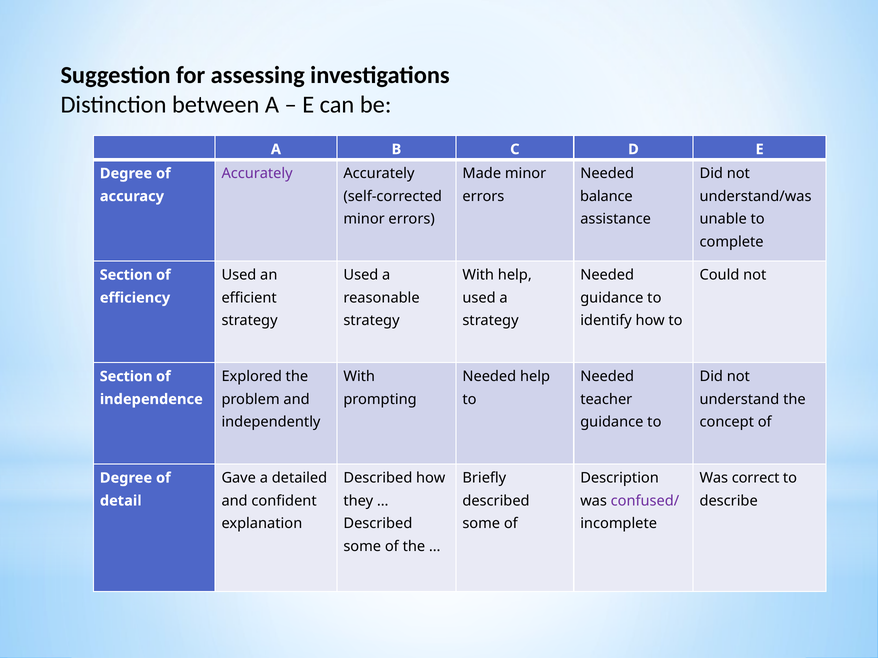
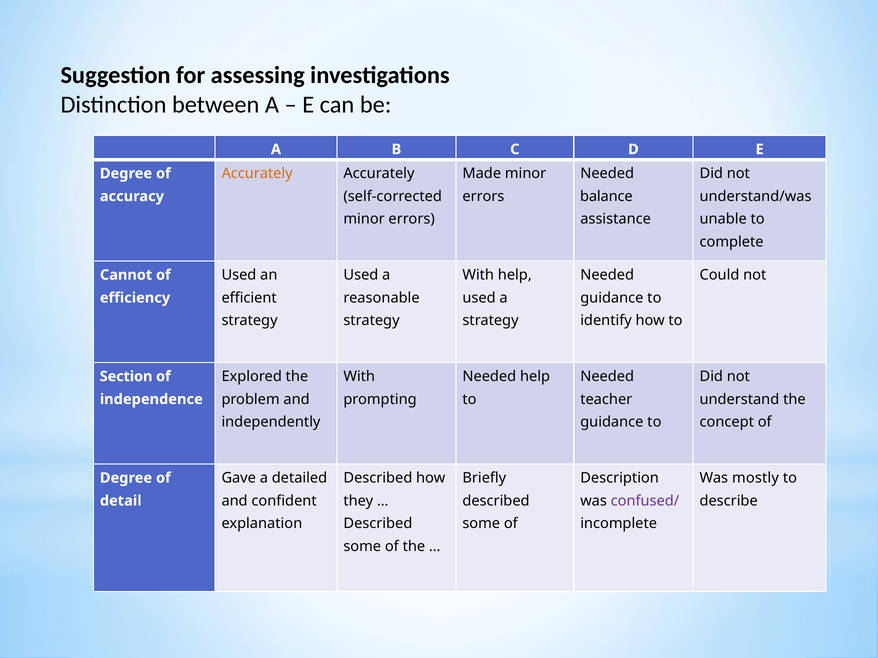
Accurately at (257, 174) colour: purple -> orange
Section at (126, 275): Section -> Cannot
correct: correct -> mostly
